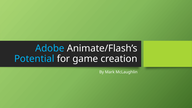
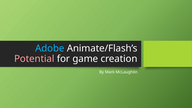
Potential colour: light blue -> pink
